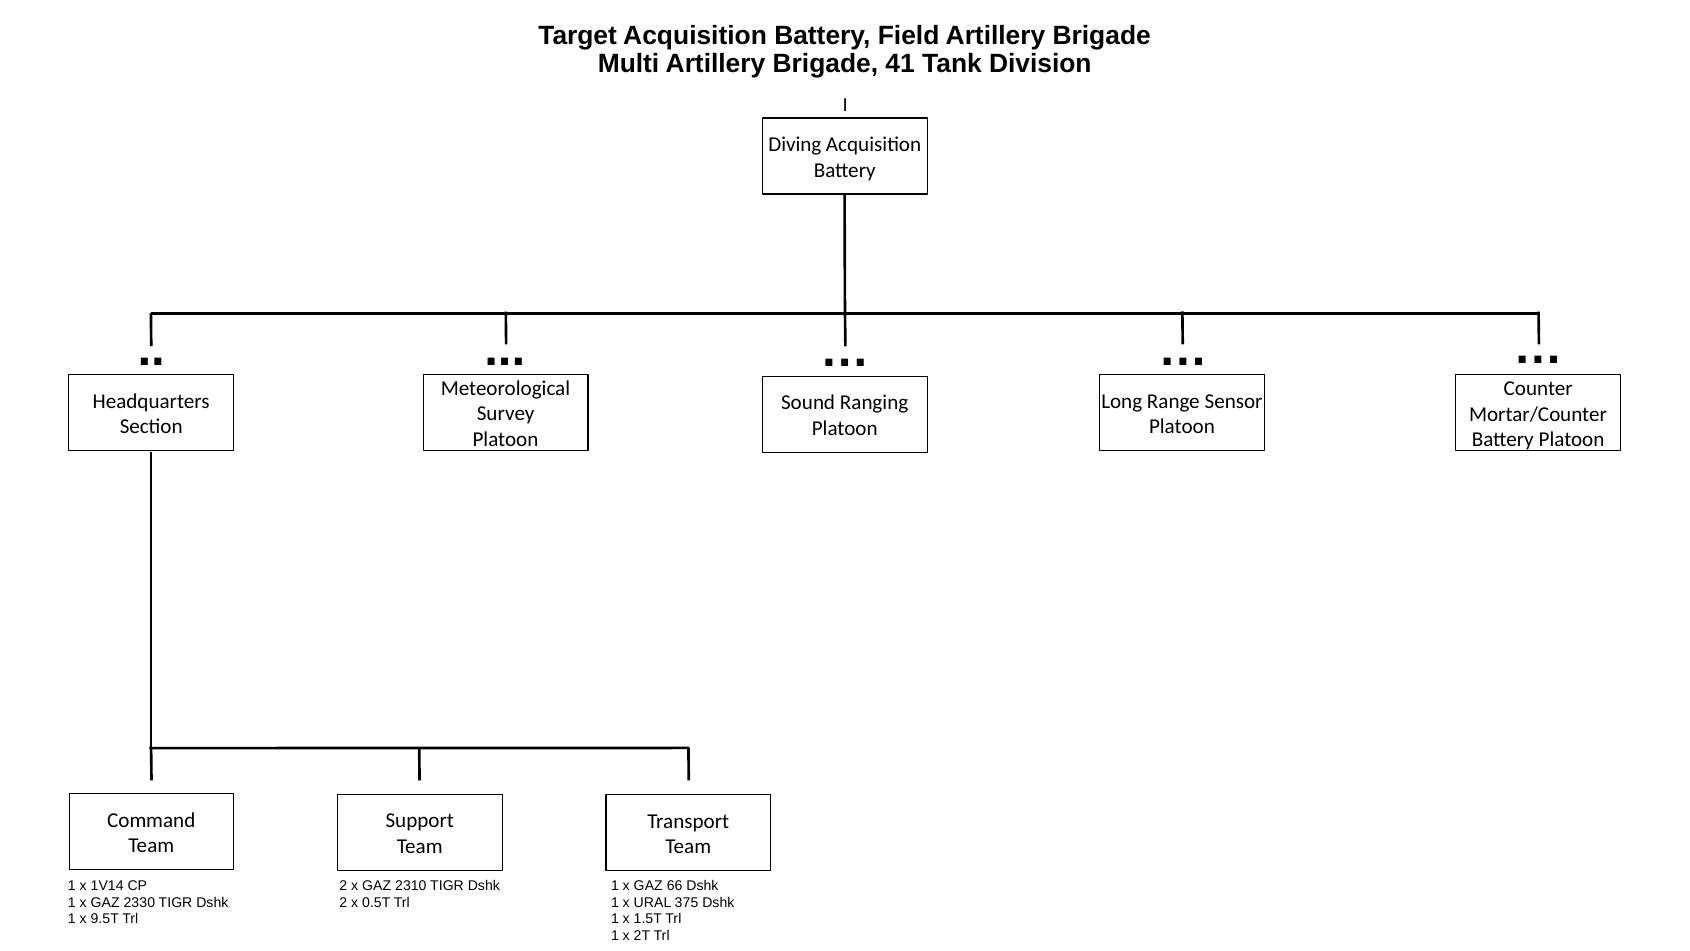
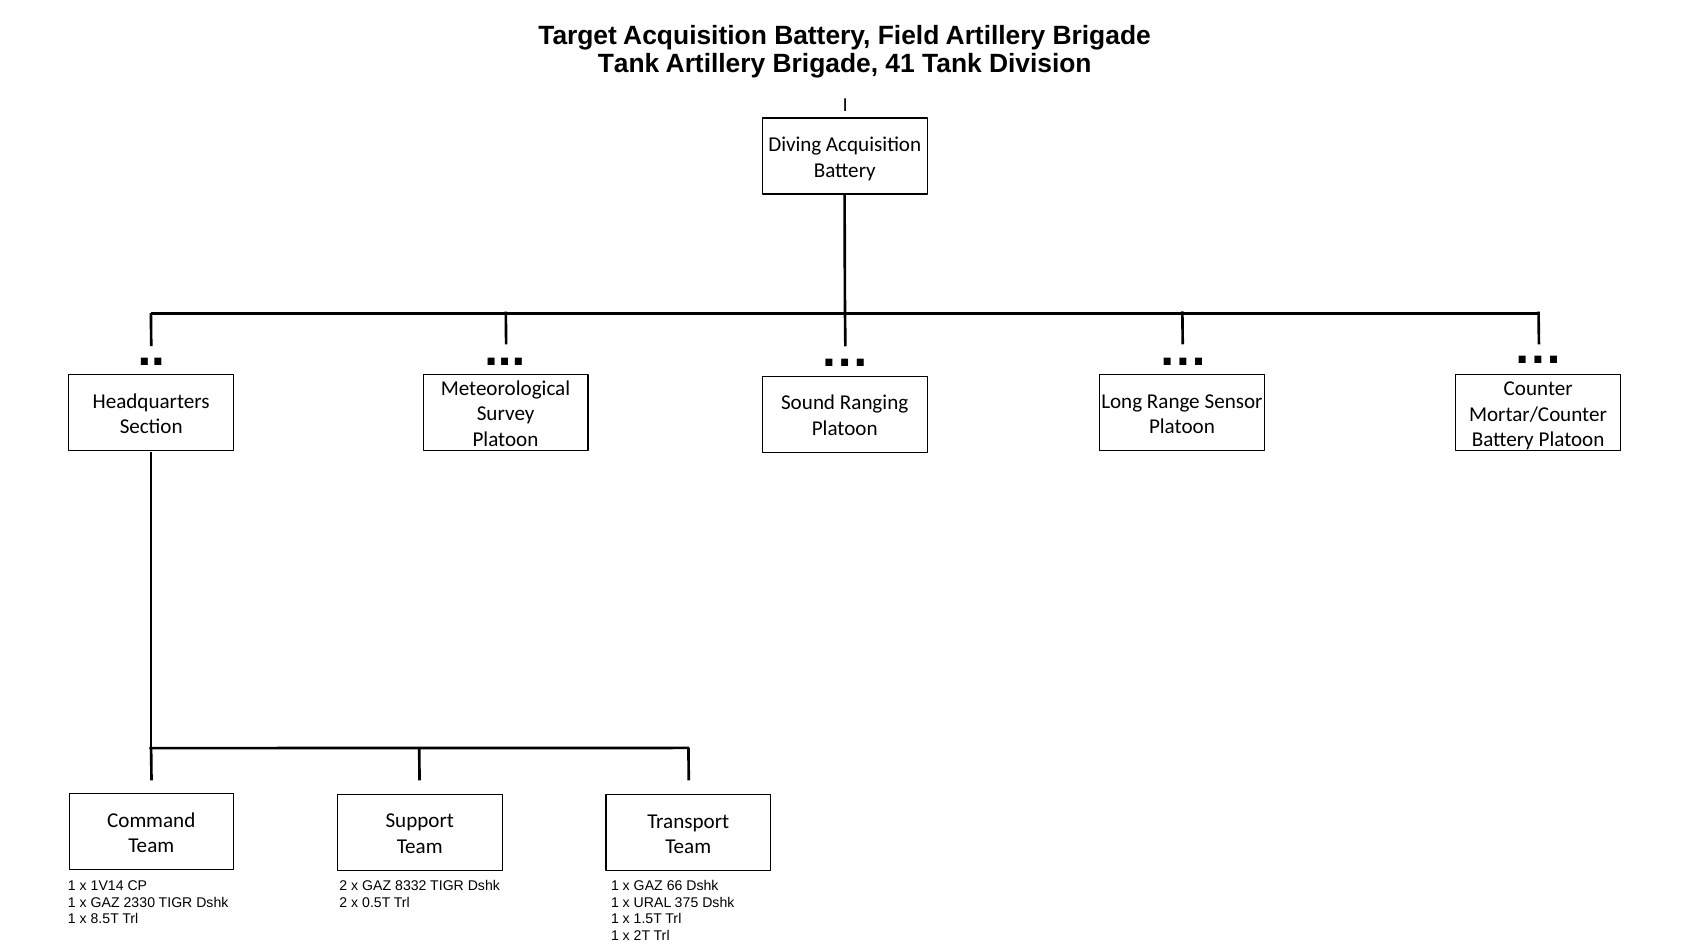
Multi at (629, 64): Multi -> Tank
2310: 2310 -> 8332
9.5T: 9.5T -> 8.5T
